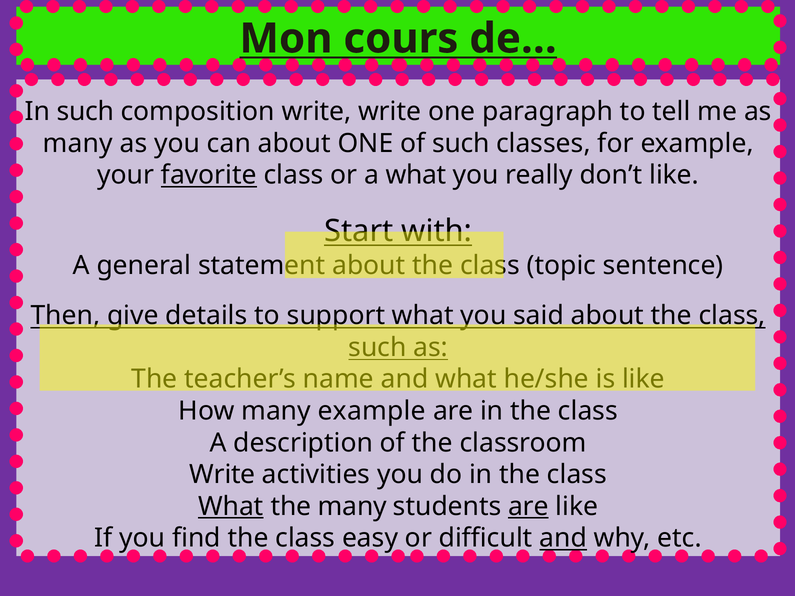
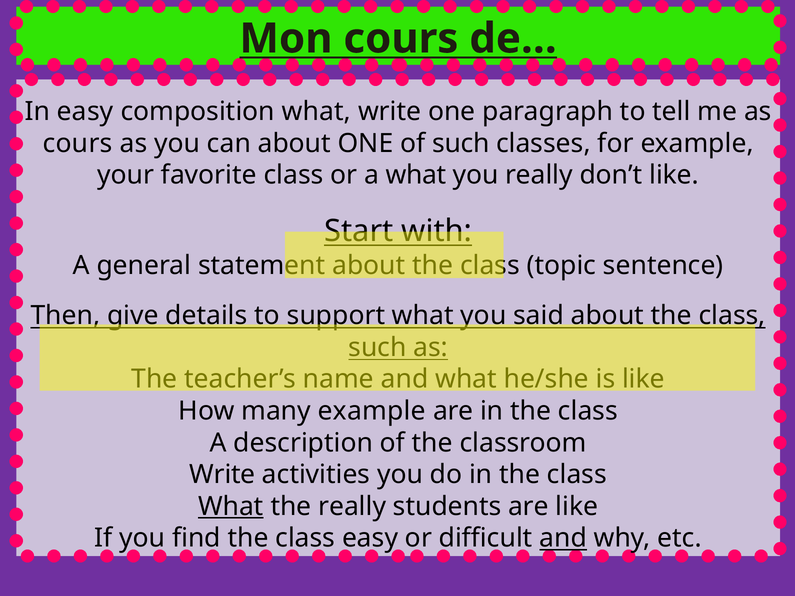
In such: such -> easy
composition write: write -> what
many at (78, 144): many -> cours
favorite underline: present -> none
the many: many -> really
are at (528, 507) underline: present -> none
